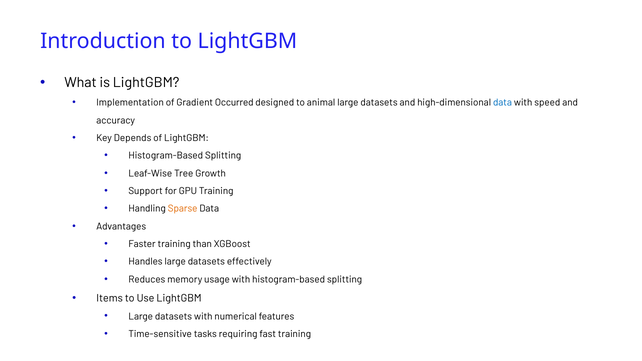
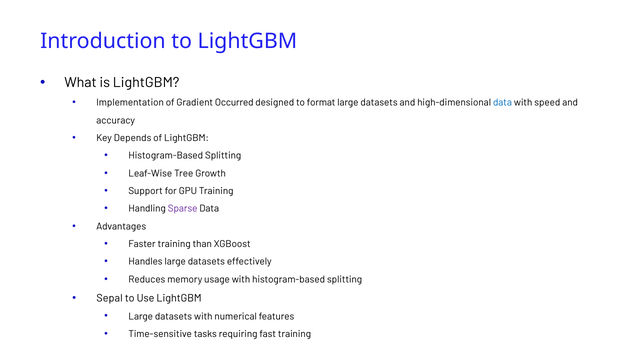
animal: animal -> format
Sparse colour: orange -> purple
Items: Items -> Sepal
